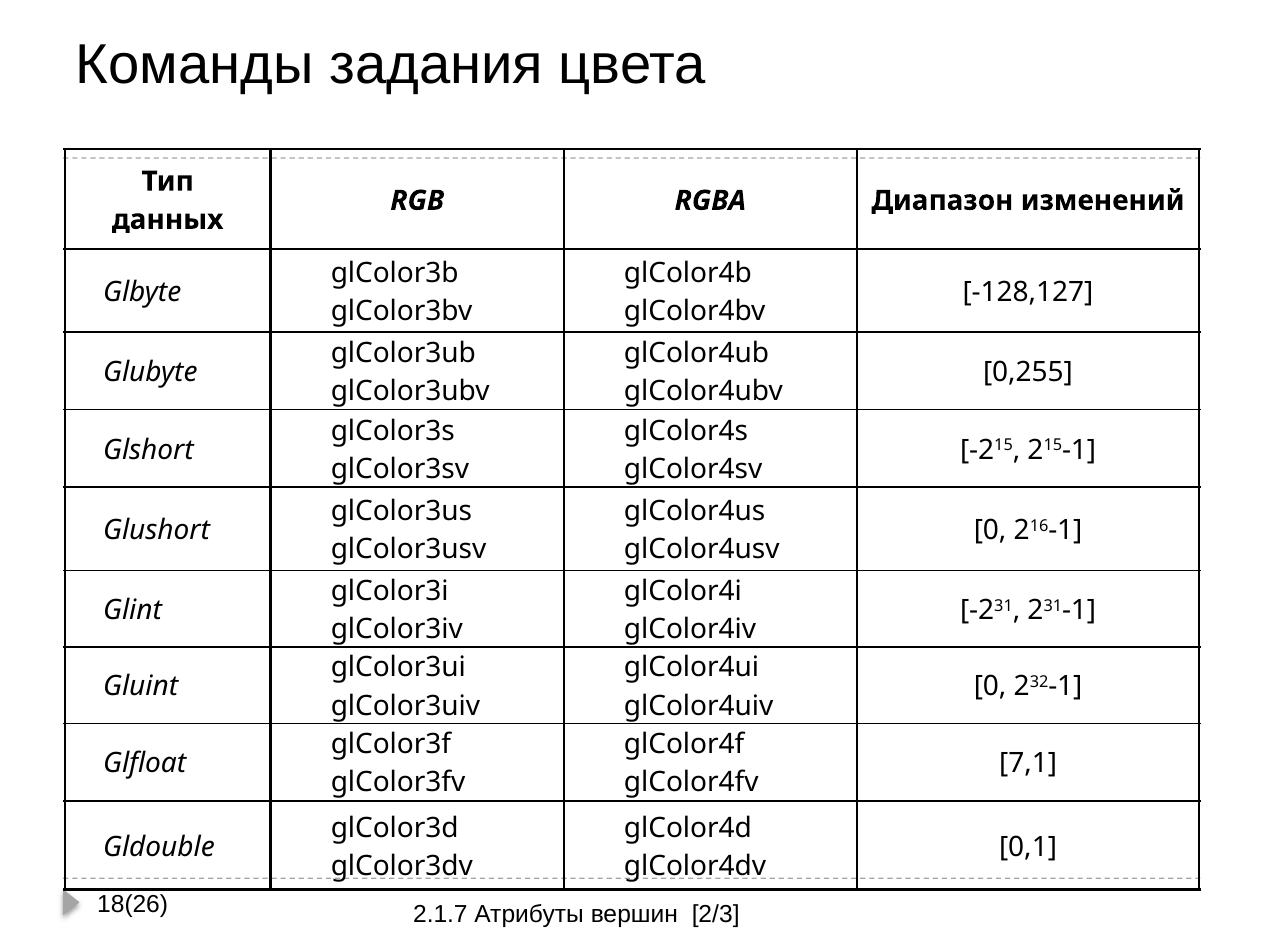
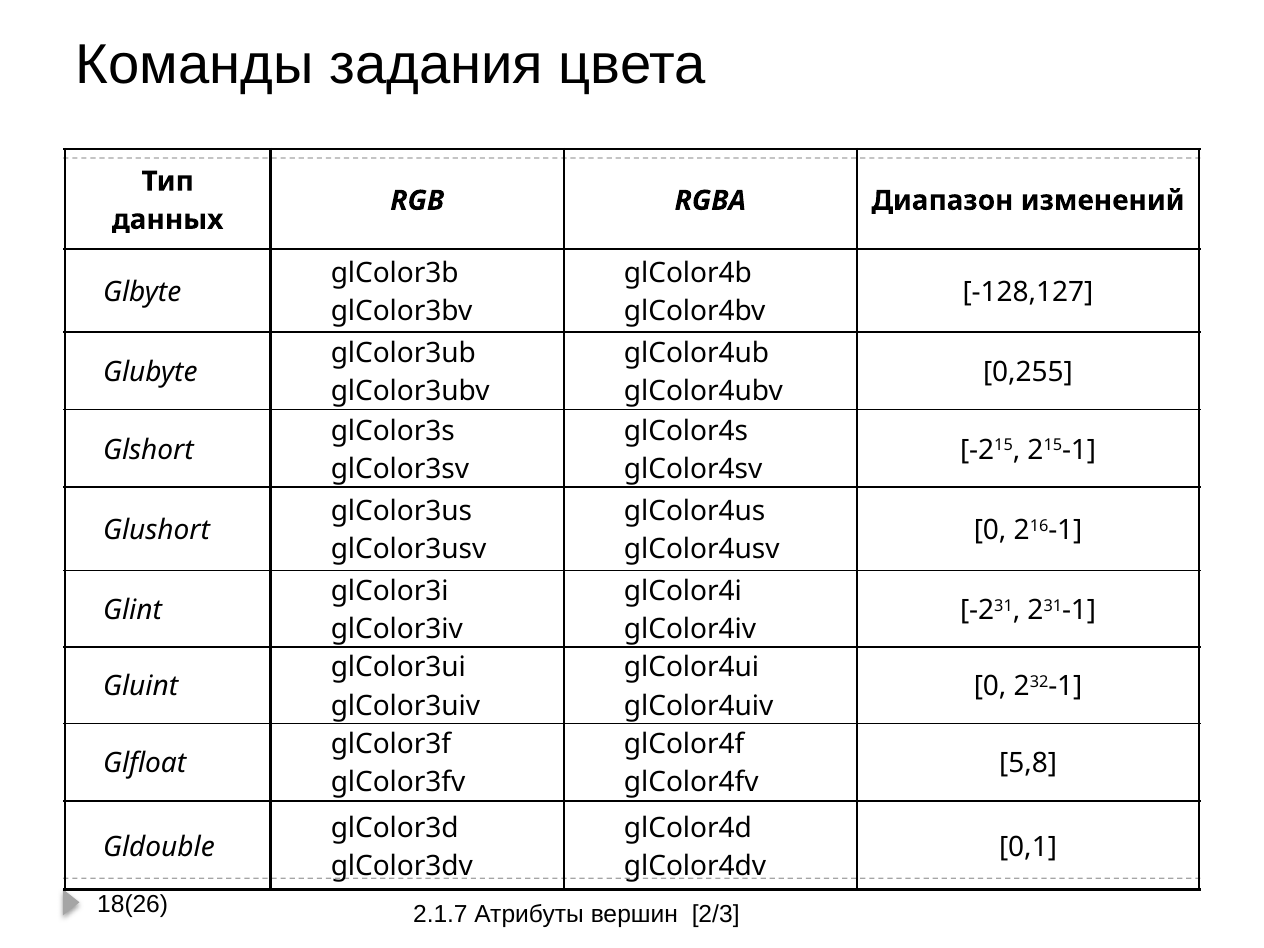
7,1: 7,1 -> 5,8
